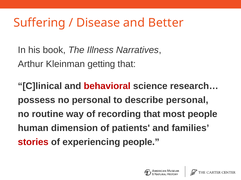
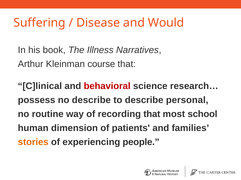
Better: Better -> Would
getting: getting -> course
no personal: personal -> describe
most people: people -> school
stories colour: red -> orange
